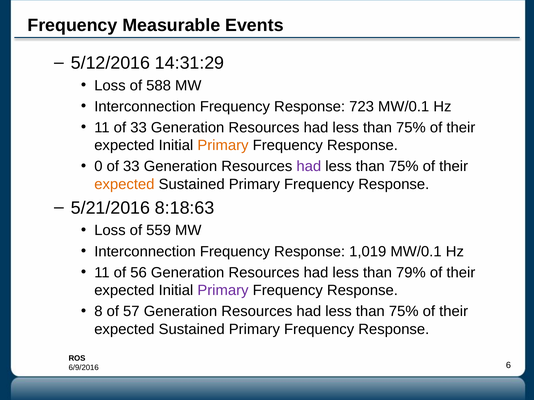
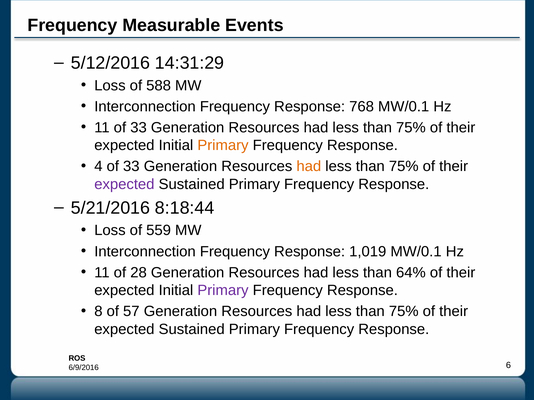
723: 723 -> 768
0: 0 -> 4
had at (309, 167) colour: purple -> orange
expected at (124, 184) colour: orange -> purple
8:18:63: 8:18:63 -> 8:18:44
56: 56 -> 28
79%: 79% -> 64%
